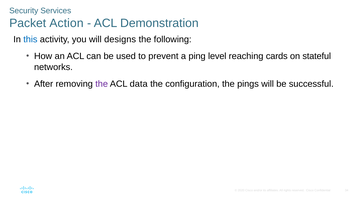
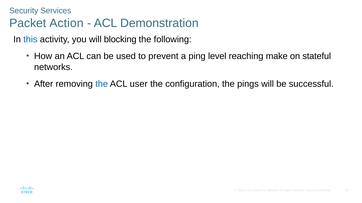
designs: designs -> blocking
cards: cards -> make
the at (102, 84) colour: purple -> blue
data: data -> user
